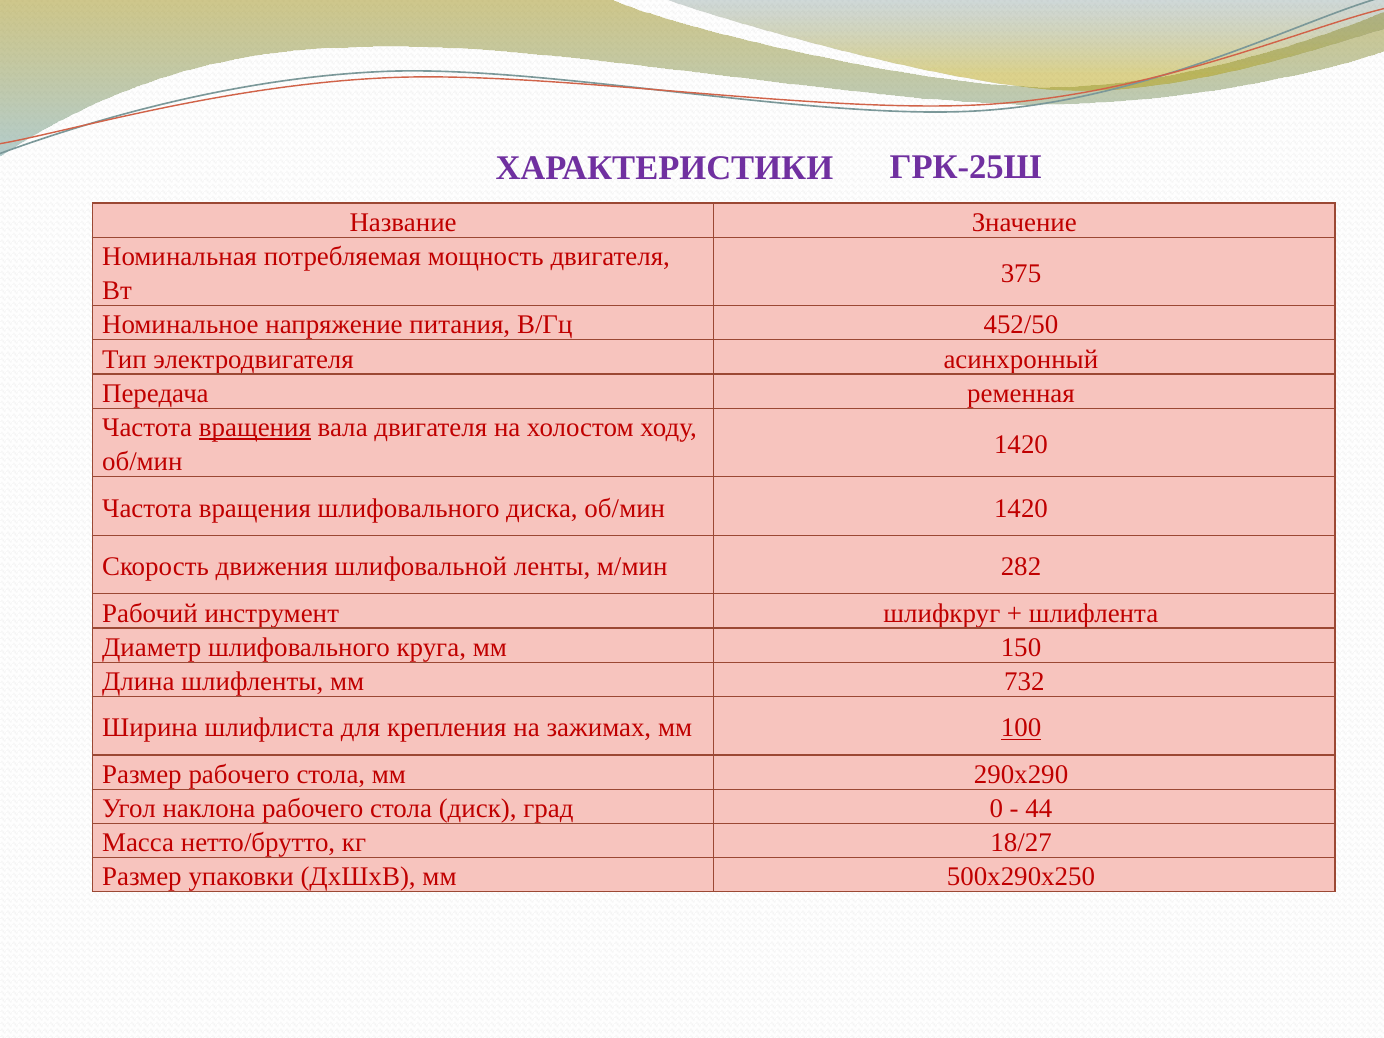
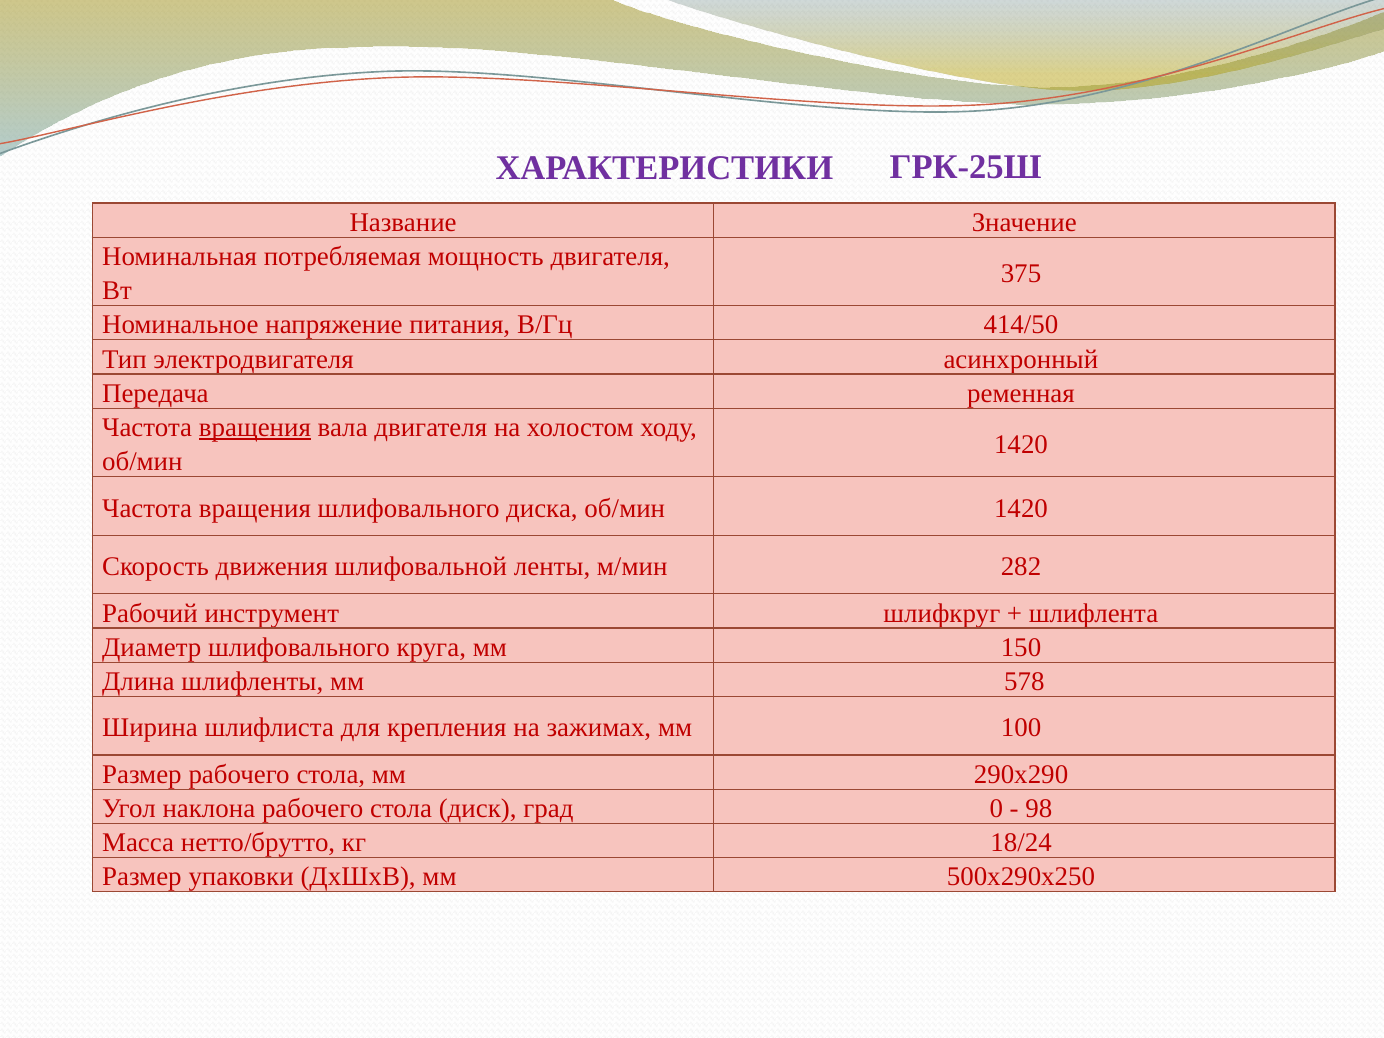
452/50: 452/50 -> 414/50
732: 732 -> 578
100 underline: present -> none
44: 44 -> 98
18/27: 18/27 -> 18/24
